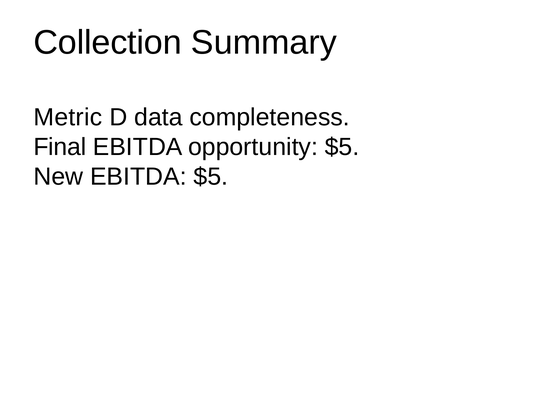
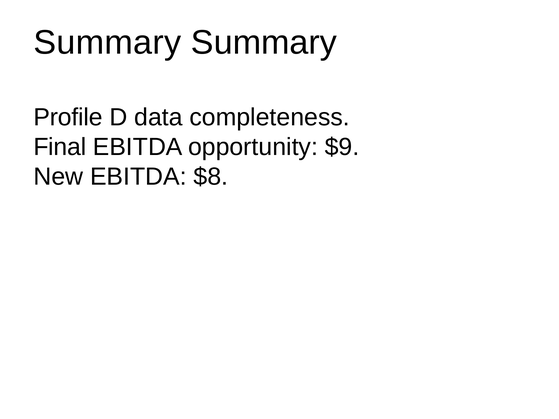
Collection at (108, 42): Collection -> Summary
Metric: Metric -> Profile
opportunity $5: $5 -> $9
EBITDA $5: $5 -> $8
